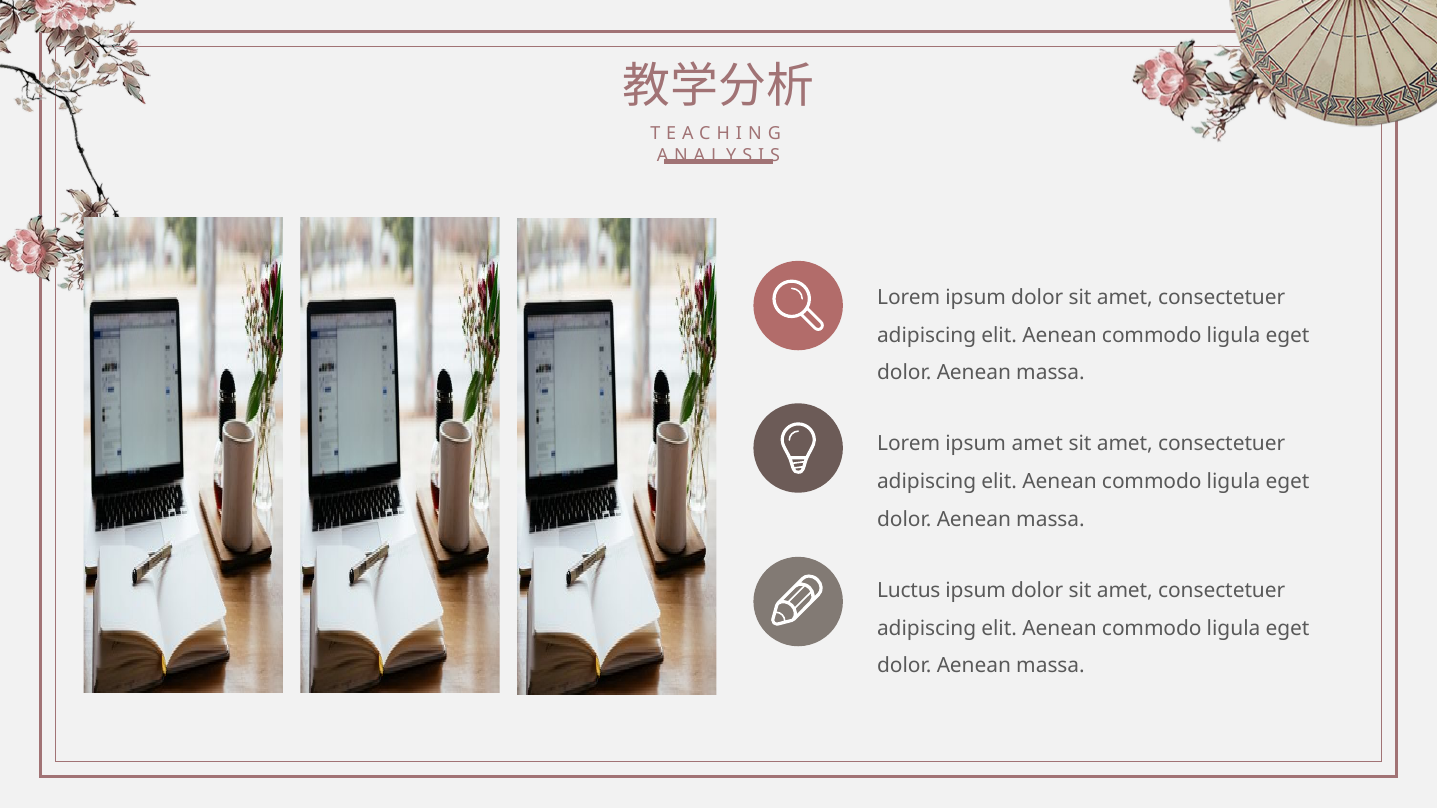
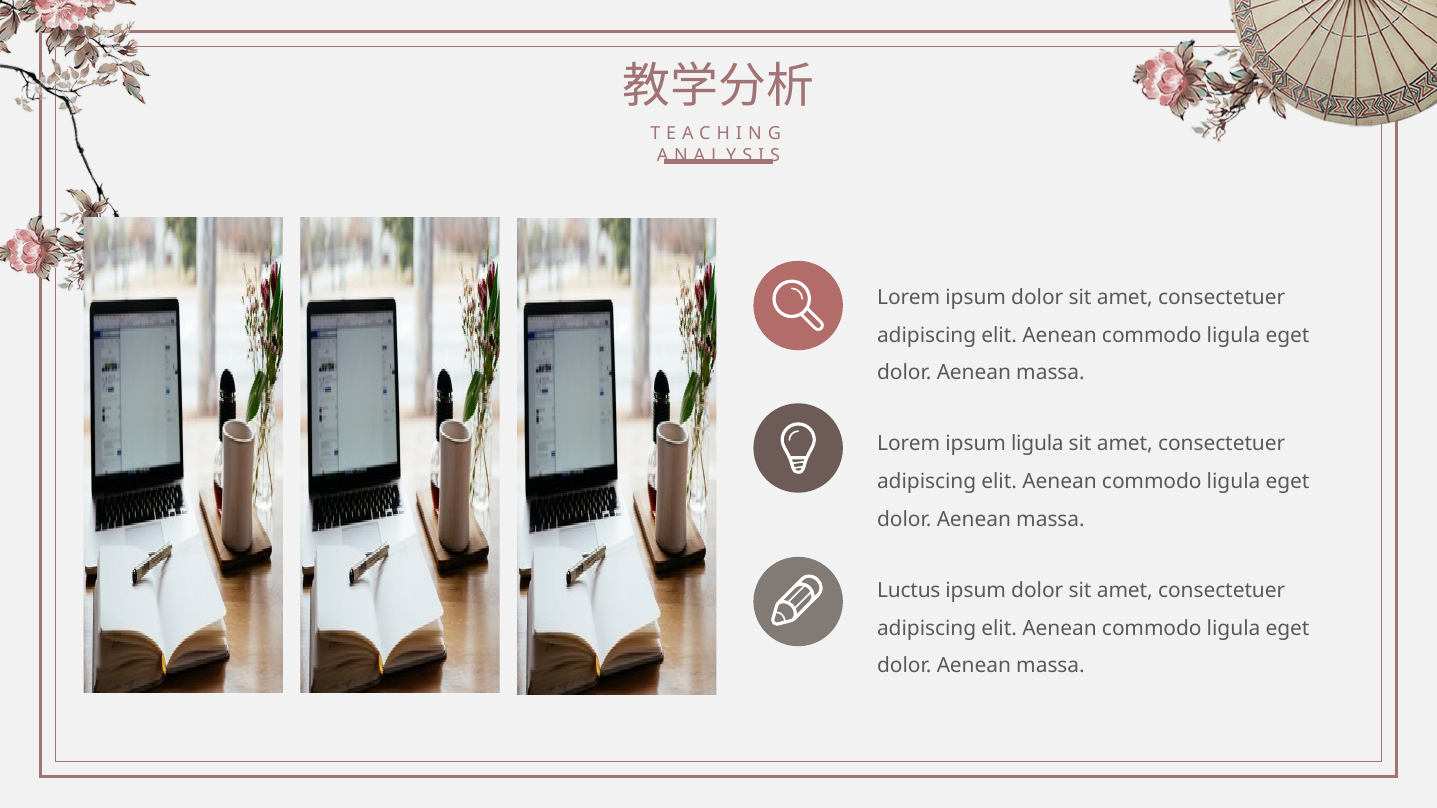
ipsum amet: amet -> ligula
